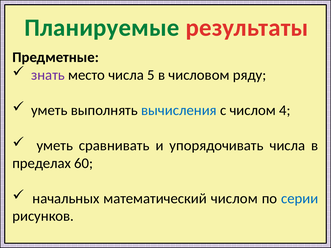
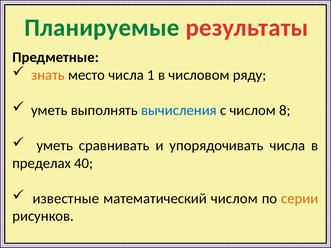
знать colour: purple -> orange
5: 5 -> 1
4: 4 -> 8
60: 60 -> 40
начальных: начальных -> известные
серии colour: blue -> orange
